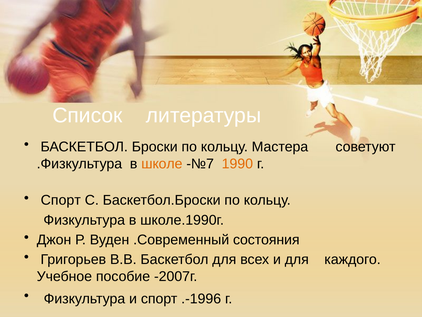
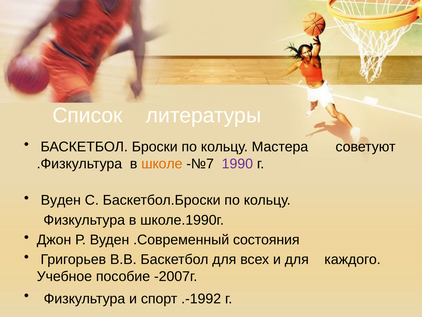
1990 colour: orange -> purple
Спорт at (61, 200): Спорт -> Вуден
.-1996: .-1996 -> .-1992
